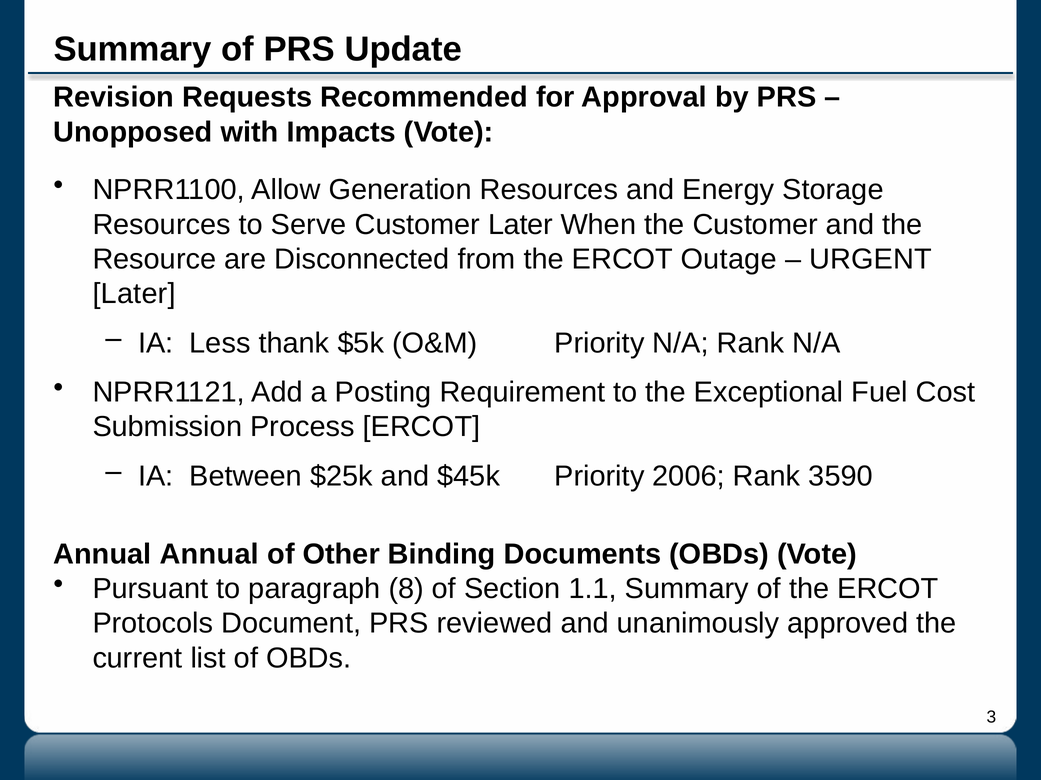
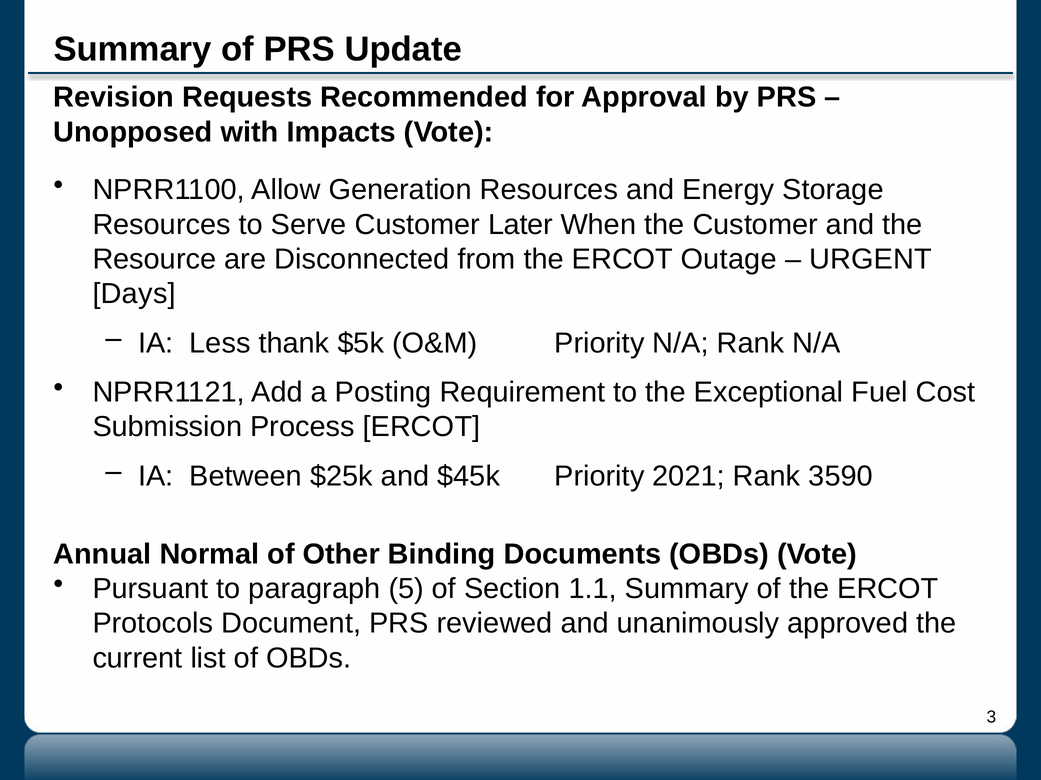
Later at (134, 294): Later -> Days
2006: 2006 -> 2021
Annual Annual: Annual -> Normal
8: 8 -> 5
